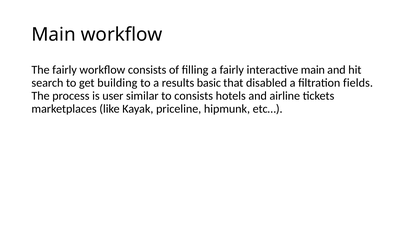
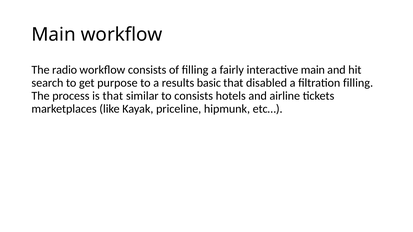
The fairly: fairly -> radio
building: building -> purpose
filtration fields: fields -> filling
is user: user -> that
